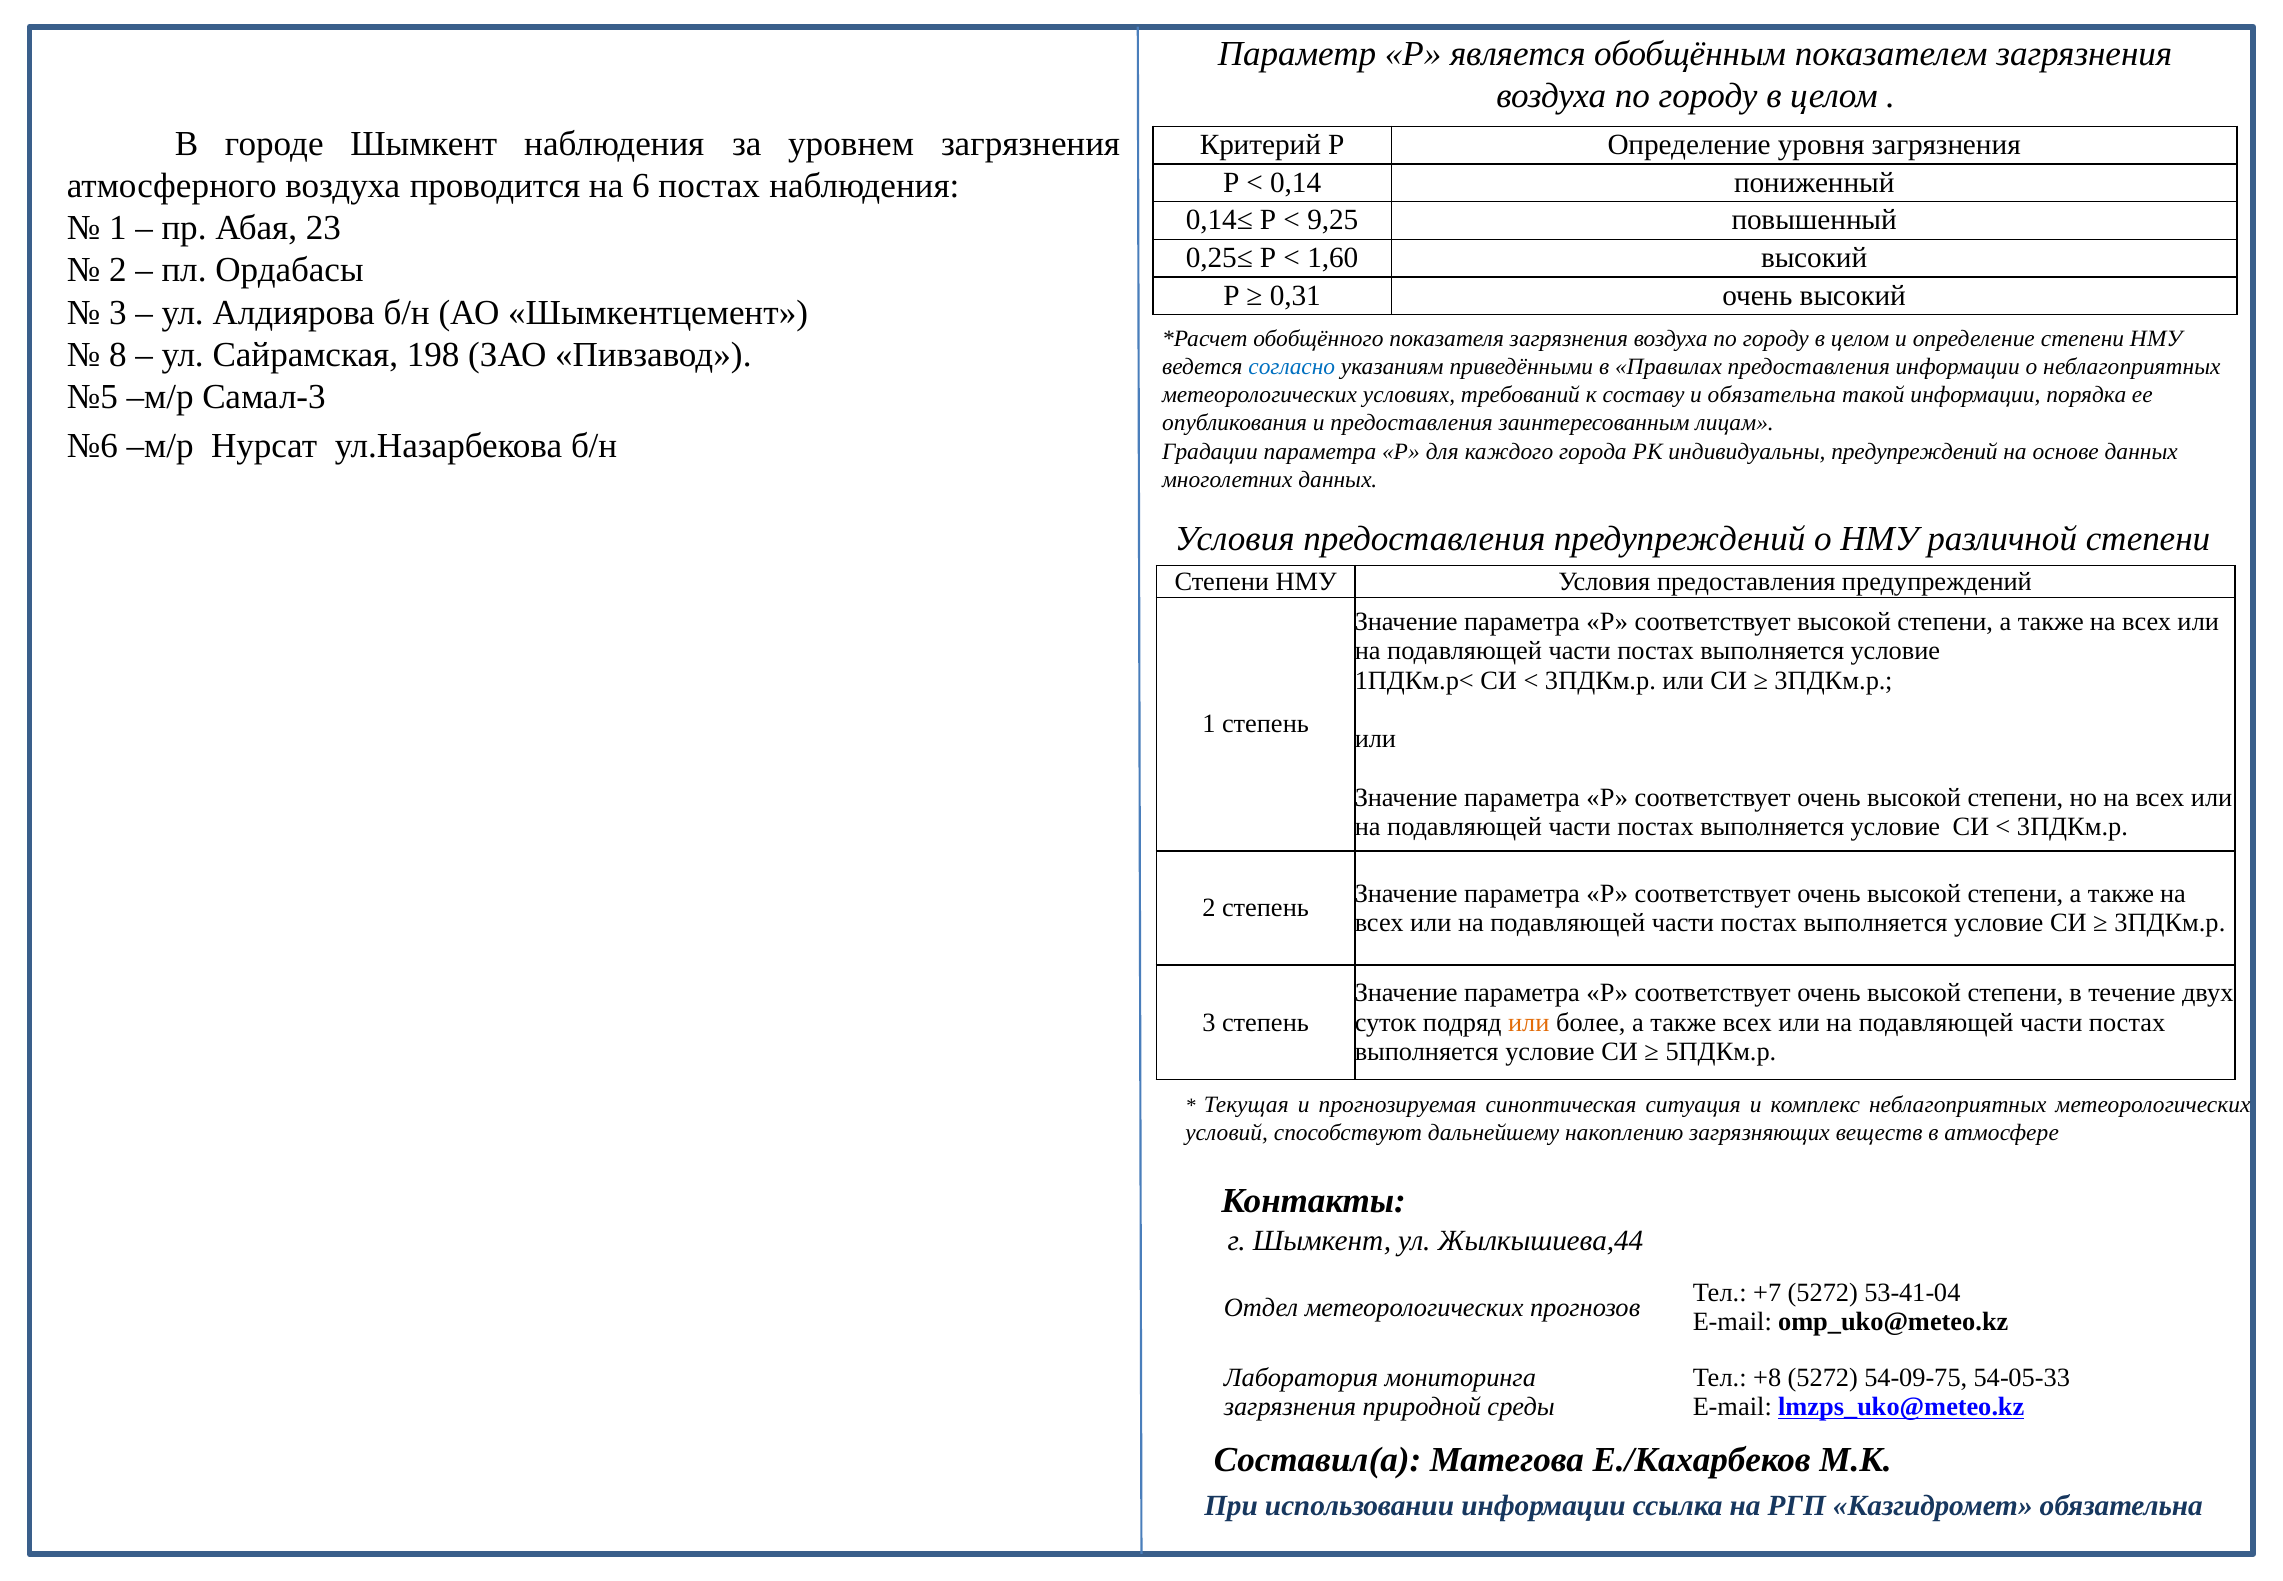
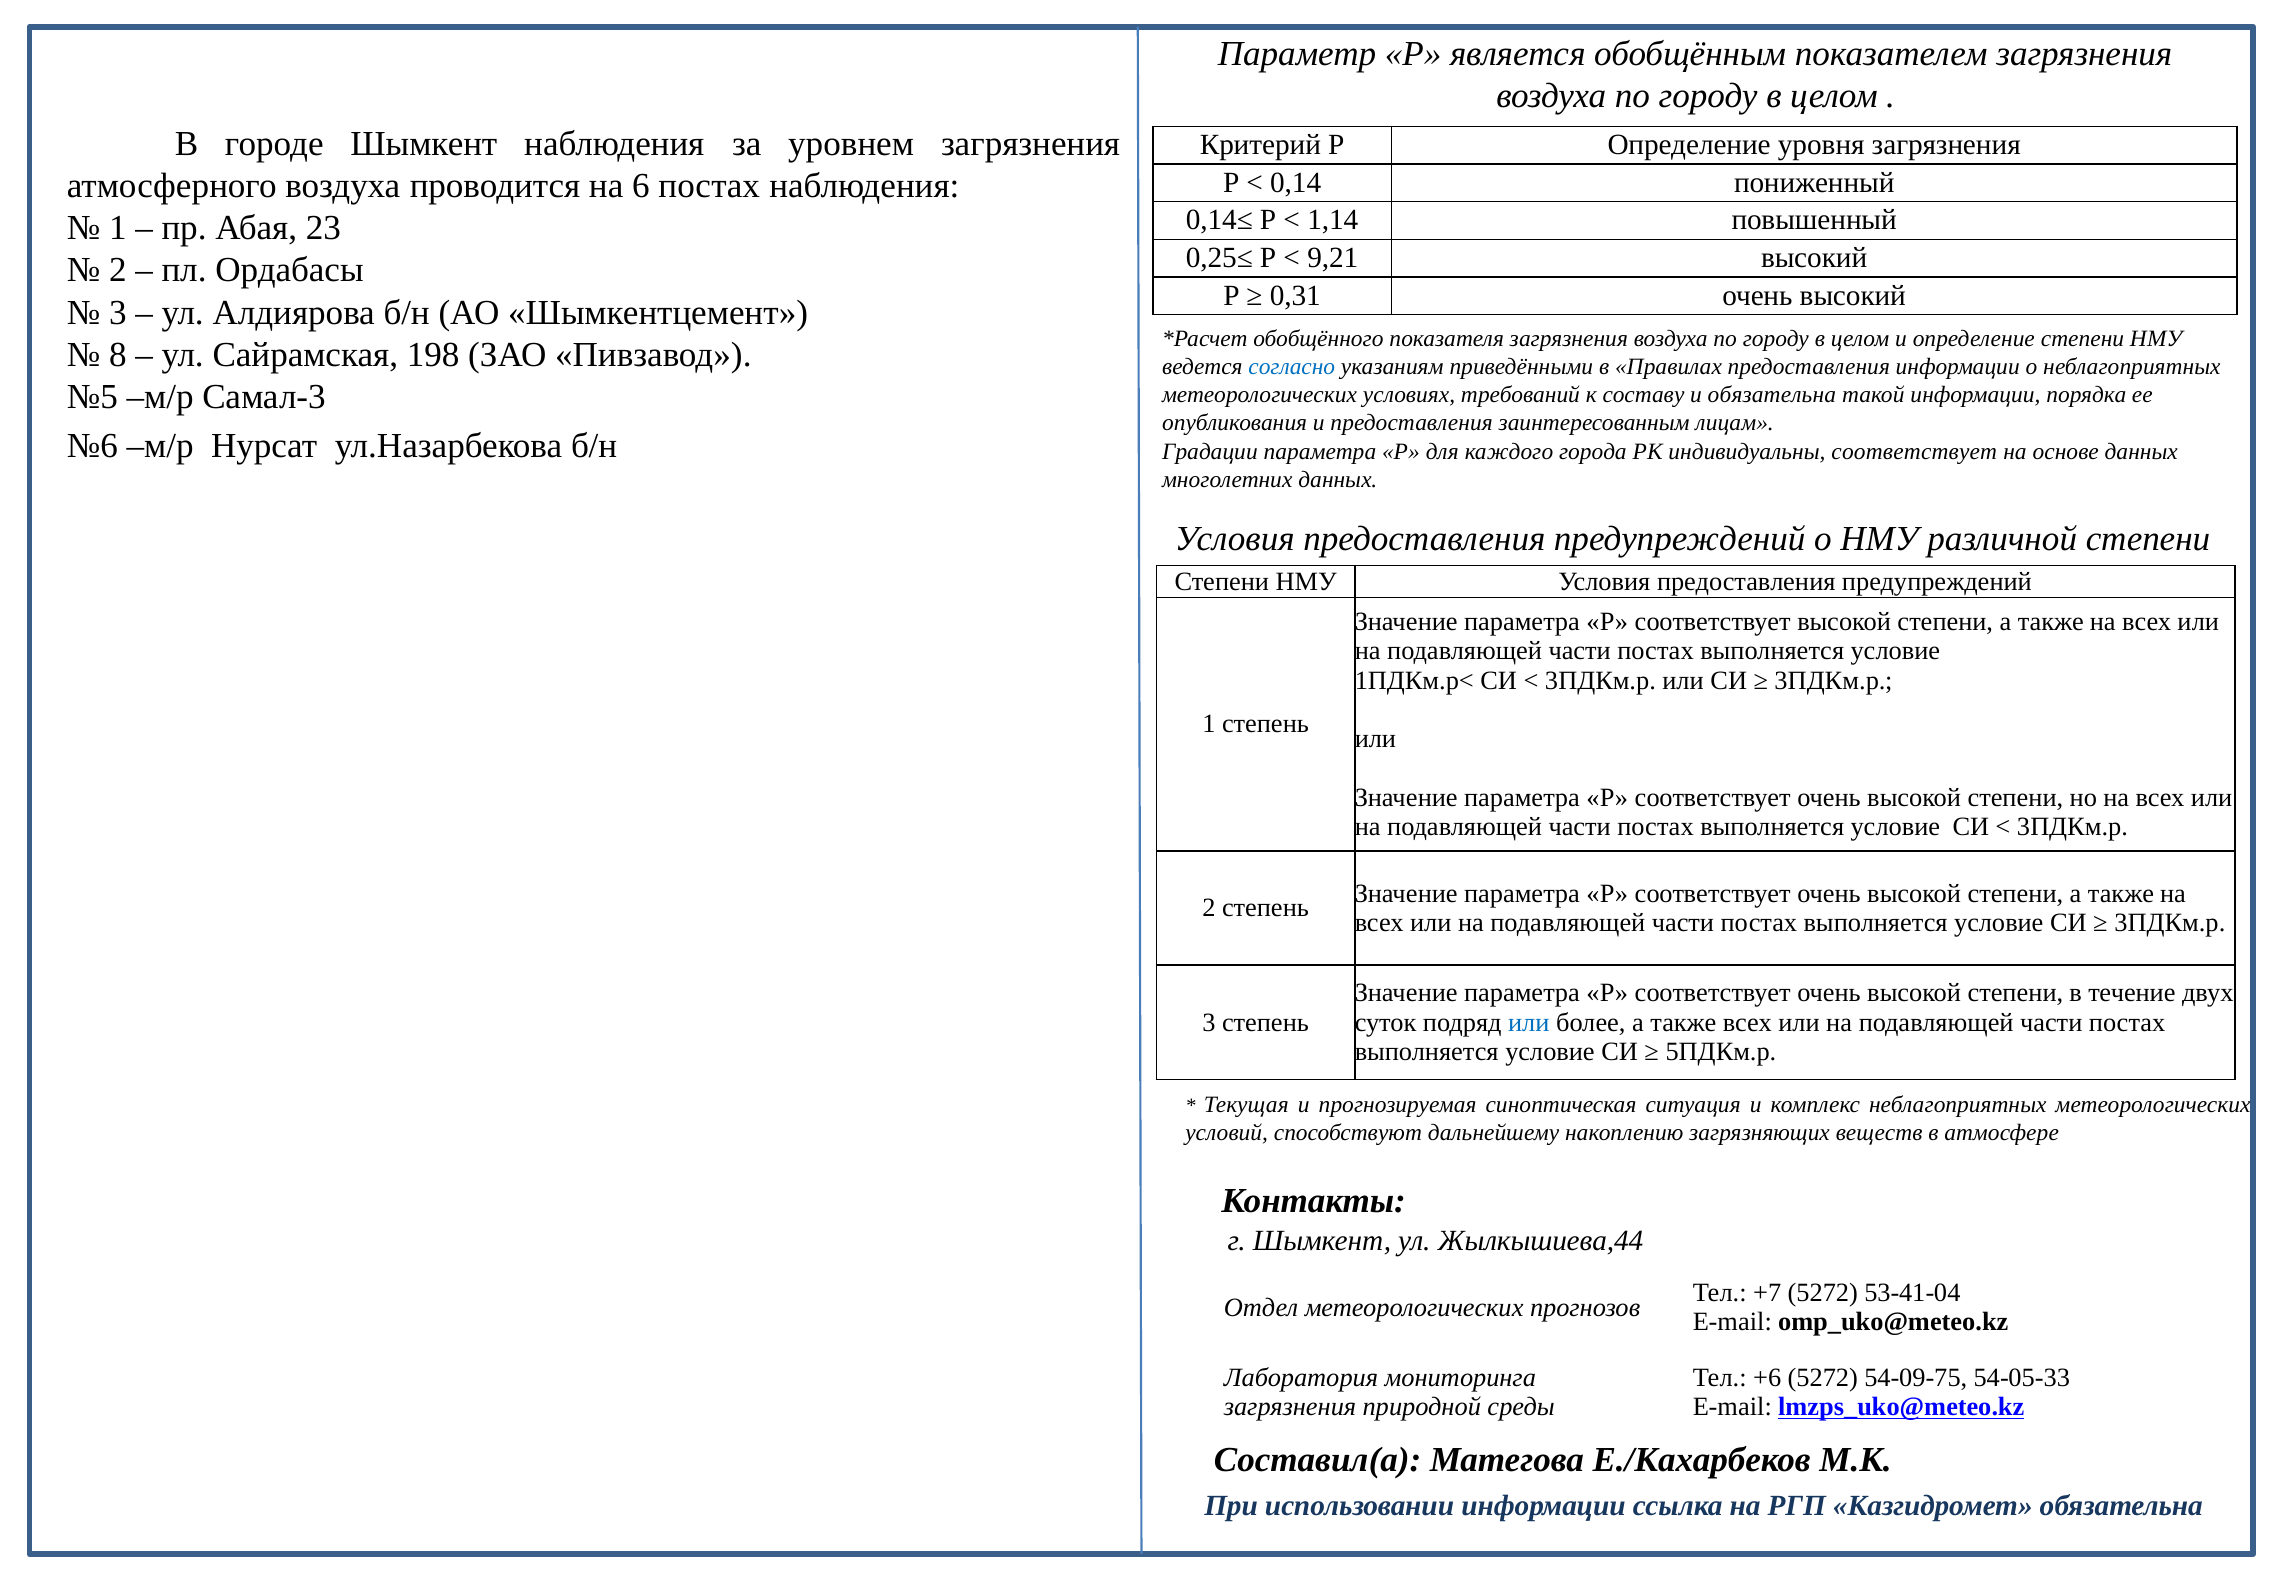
9,25: 9,25 -> 1,14
1,60: 1,60 -> 9,21
индивидуальны предупреждений: предупреждений -> соответствует
или at (1529, 1022) colour: orange -> blue
+8: +8 -> +6
